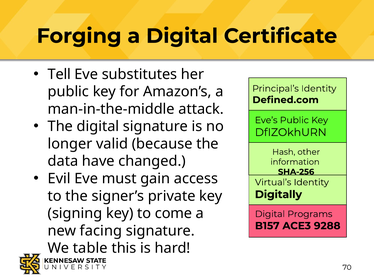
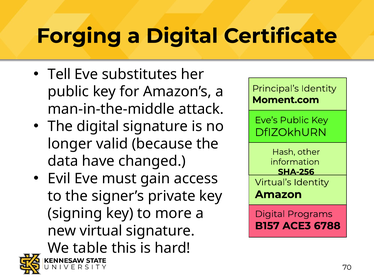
Defined.com: Defined.com -> Moment.com
Digitally: Digitally -> Amazon
come: come -> more
9288: 9288 -> 6788
facing: facing -> virtual
